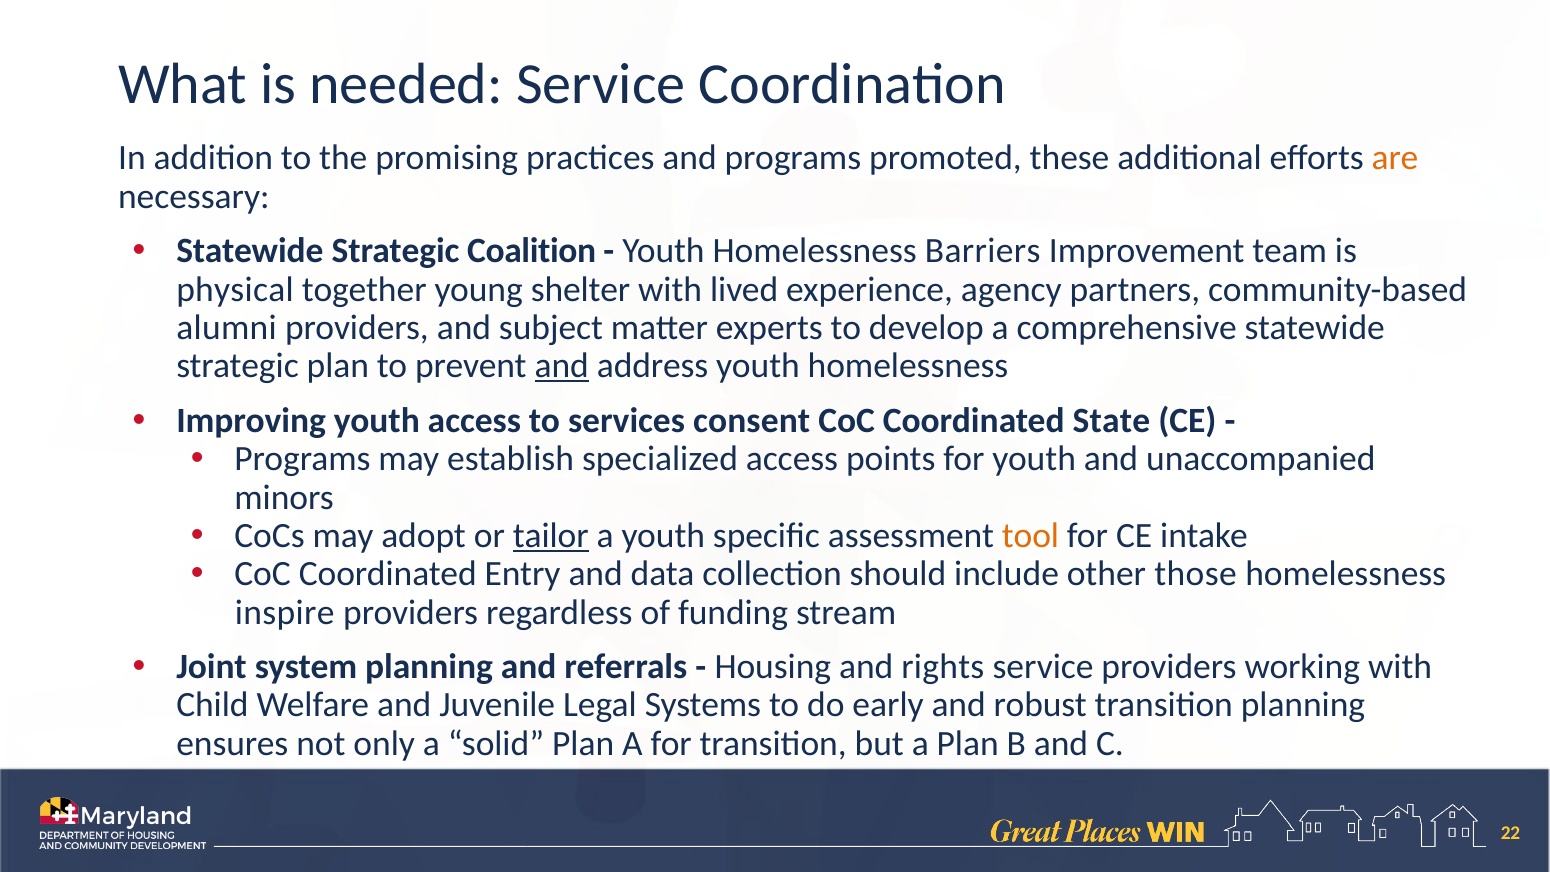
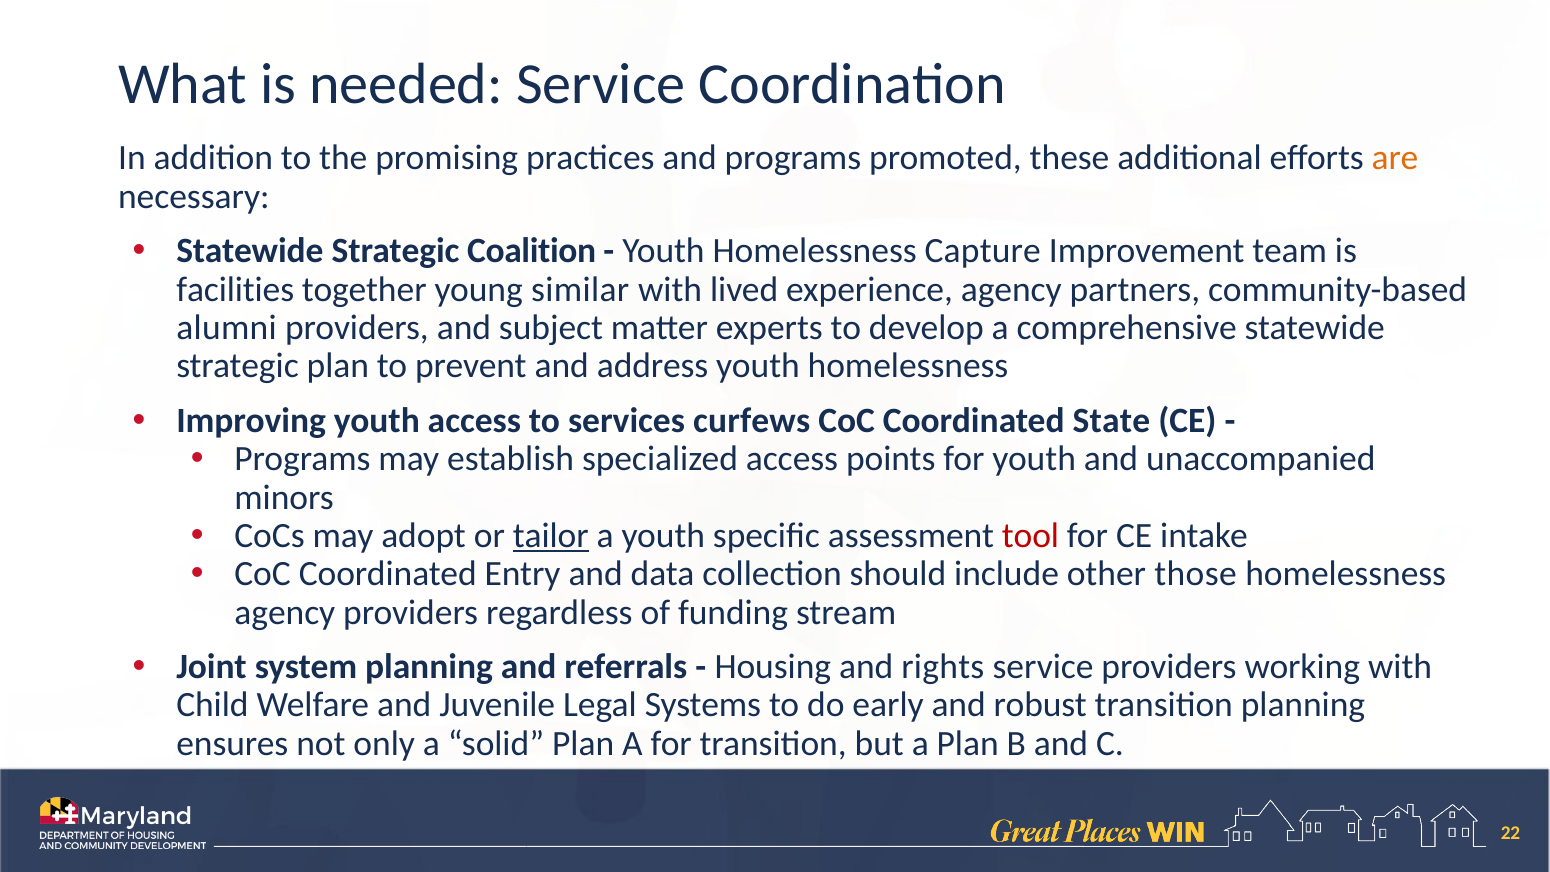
Barriers: Barriers -> Capture
physical: physical -> facilities
shelter: shelter -> similar
and at (562, 366) underline: present -> none
consent: consent -> curfews
tool colour: orange -> red
inspire at (285, 612): inspire -> agency
